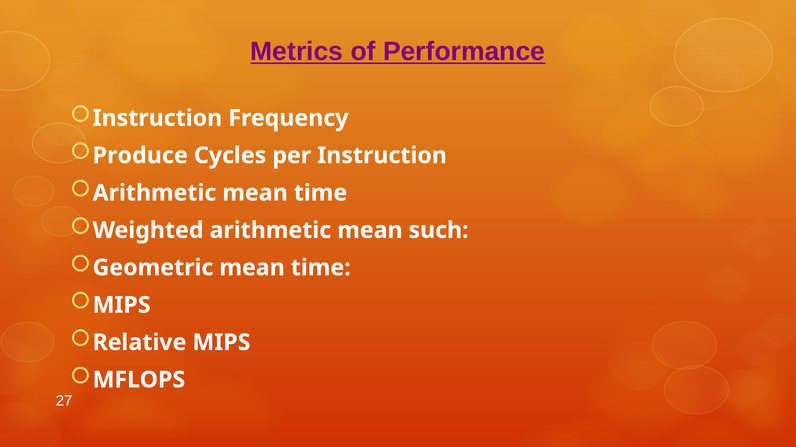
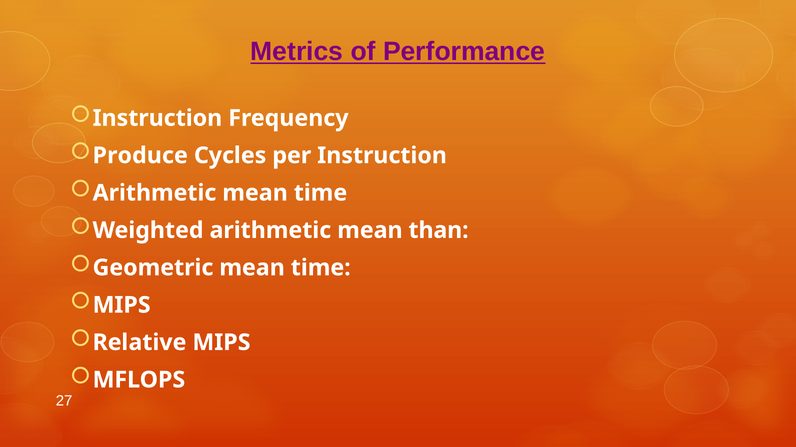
such: such -> than
